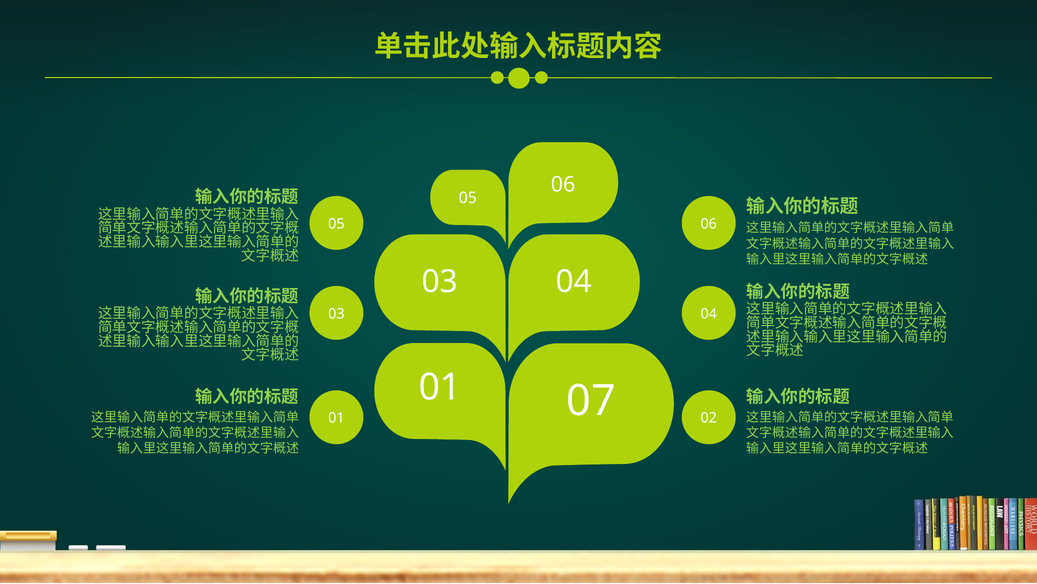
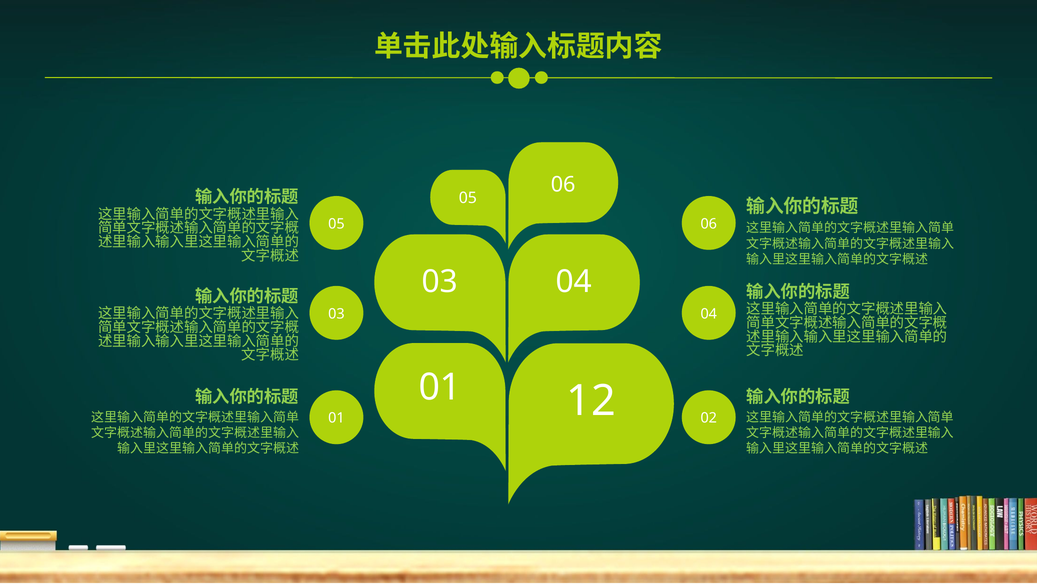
07: 07 -> 12
